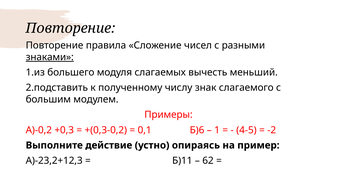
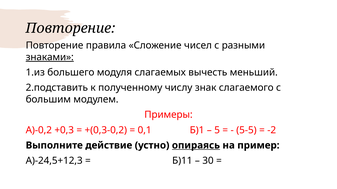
Б)6: Б)6 -> Б)1
1: 1 -> 5
4-5: 4-5 -> 5-5
опираясь underline: none -> present
А)-23,2+12,3: А)-23,2+12,3 -> А)-24,5+12,3
62: 62 -> 30
